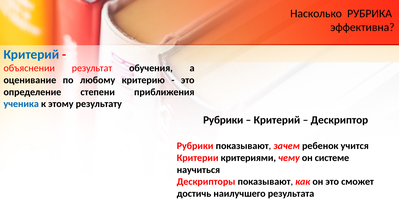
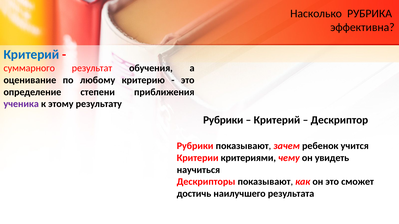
объяснении: объяснении -> суммарного
ученика colour: blue -> purple
системе: системе -> увидеть
